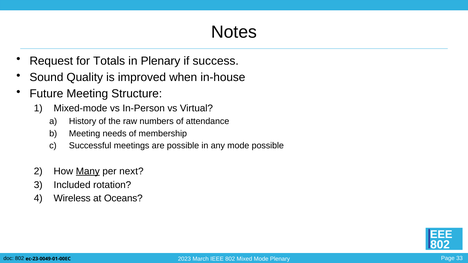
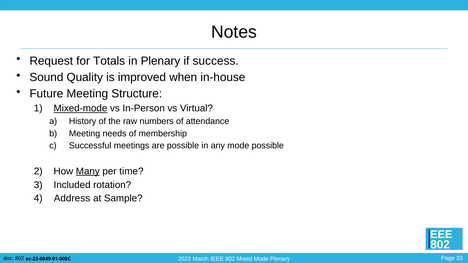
Mixed-mode underline: none -> present
next: next -> time
Wireless: Wireless -> Address
Oceans: Oceans -> Sample
